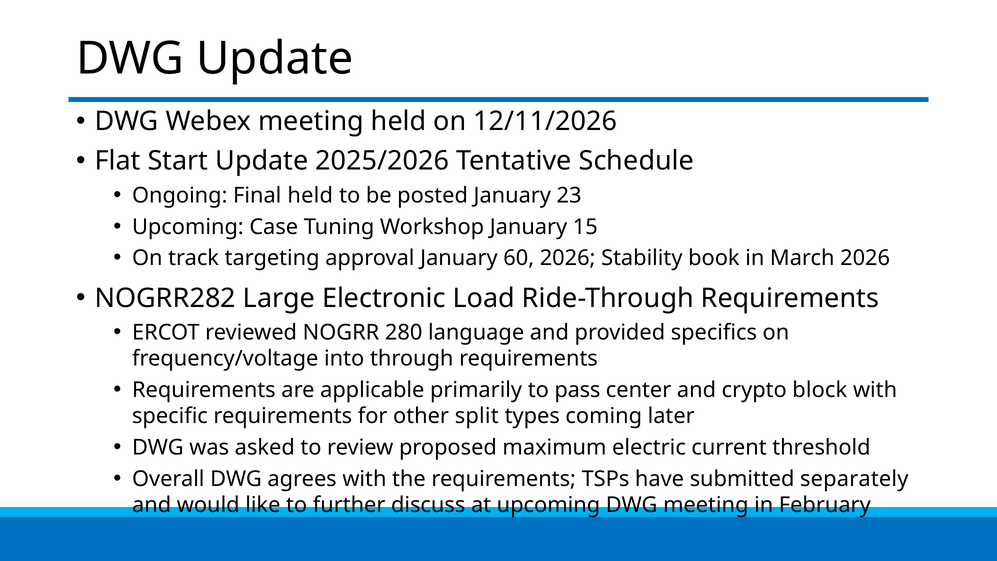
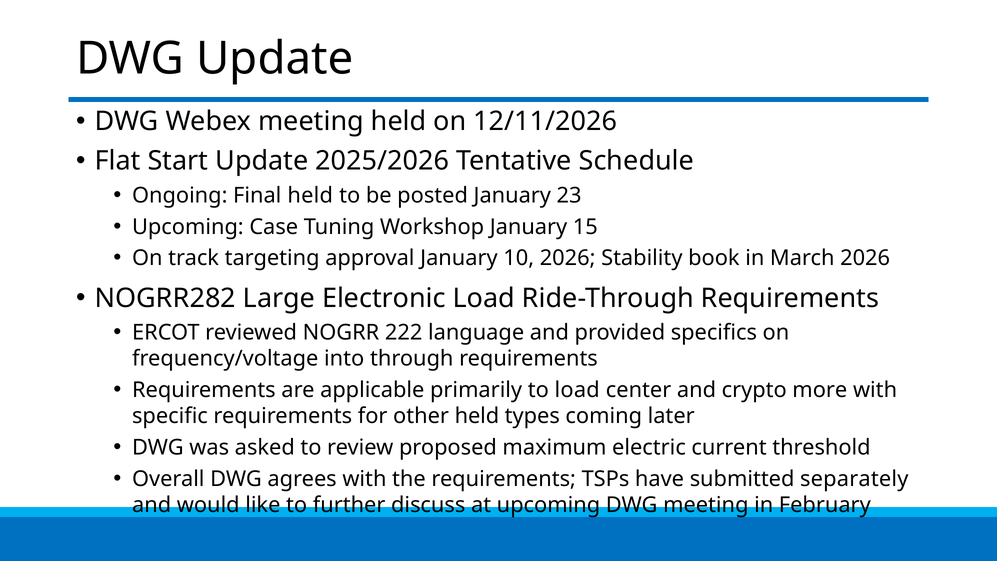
60: 60 -> 10
280: 280 -> 222
to pass: pass -> load
block: block -> more
other split: split -> held
